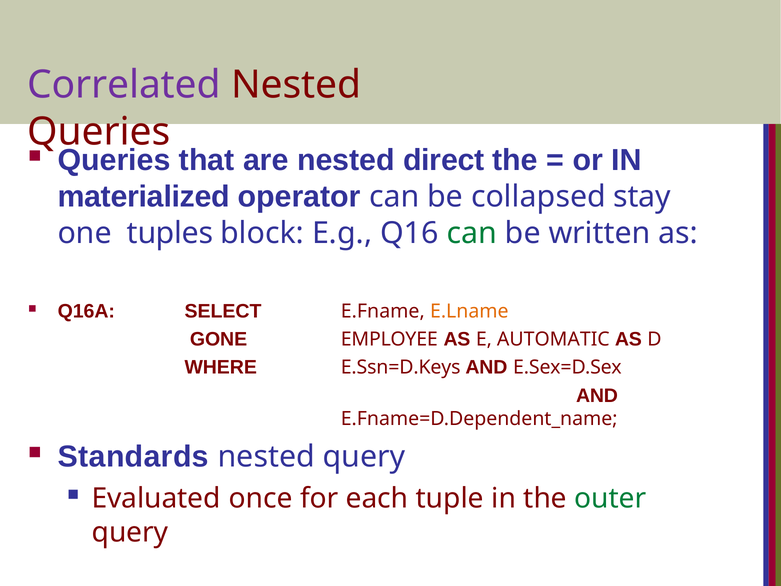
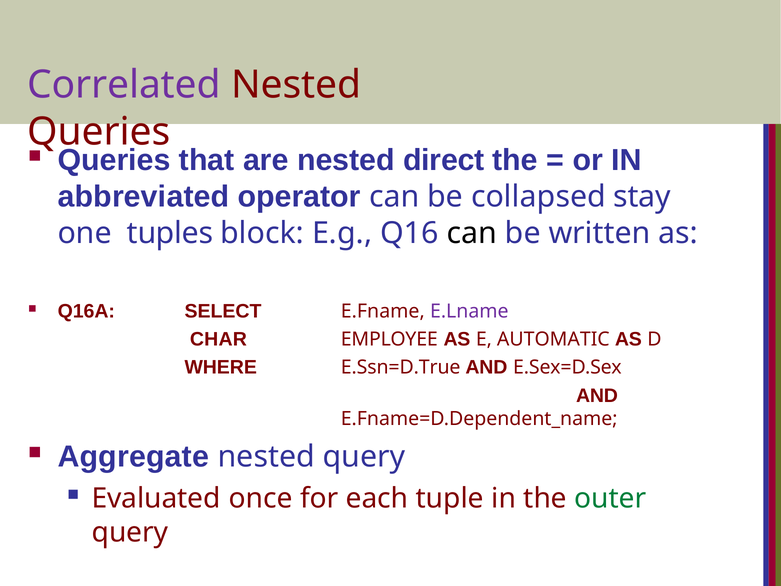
materialized: materialized -> abbreviated
can at (472, 233) colour: green -> black
E.Lname colour: orange -> purple
GONE: GONE -> CHAR
E.Ssn=D.Keys: E.Ssn=D.Keys -> E.Ssn=D.True
Standards: Standards -> Aggregate
